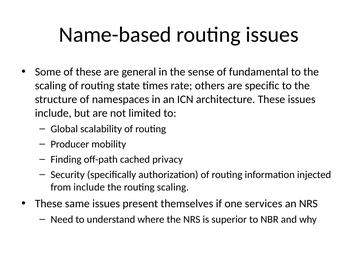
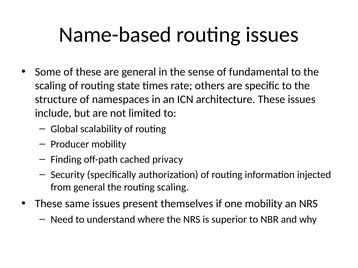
from include: include -> general
one services: services -> mobility
